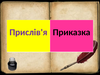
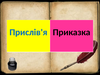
Прислів'я colour: purple -> blue
